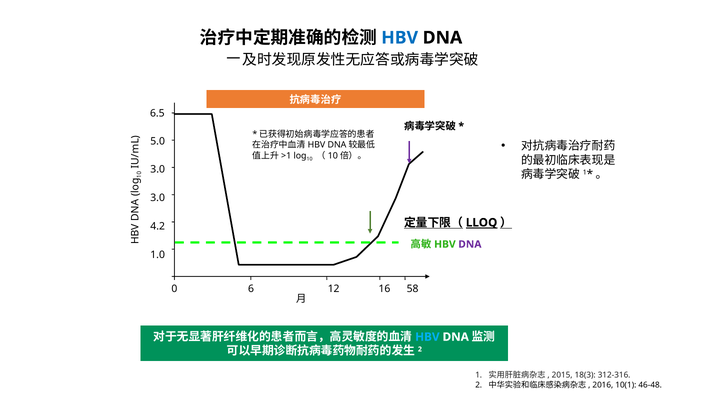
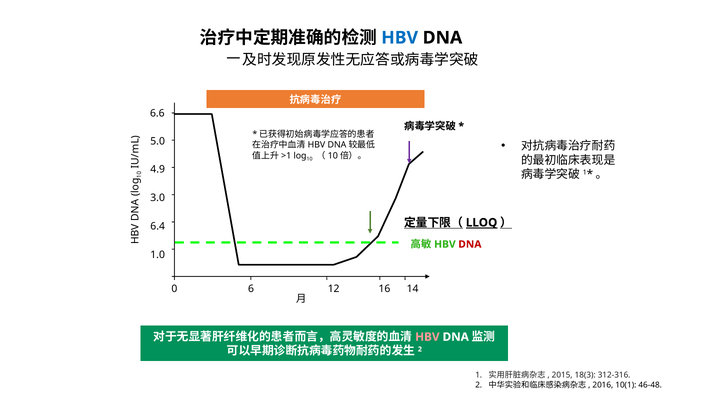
6.5: 6.5 -> 6.6
3.0 at (158, 169): 3.0 -> 4.9
4.2: 4.2 -> 6.4
DNA at (470, 244) colour: purple -> red
58: 58 -> 14
HBV at (427, 337) colour: light blue -> pink
